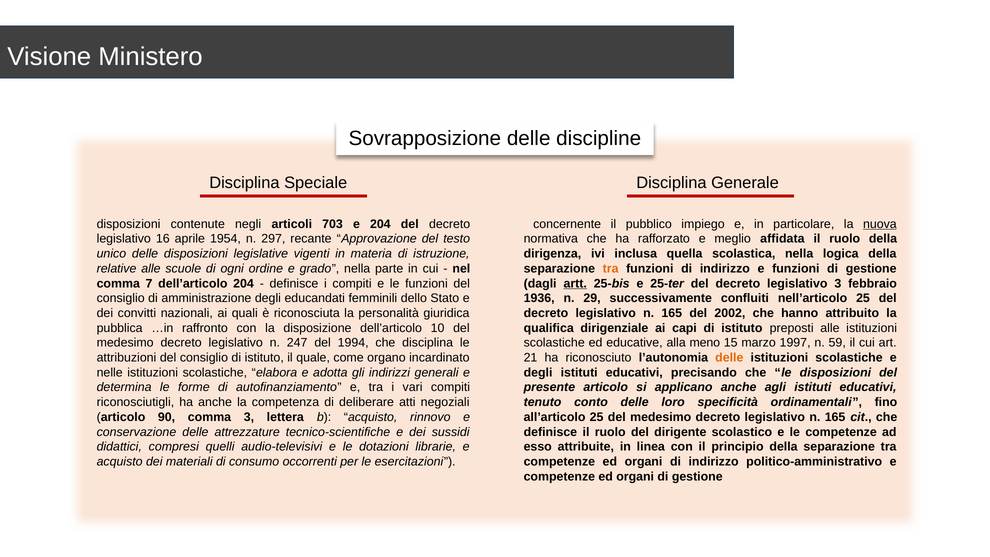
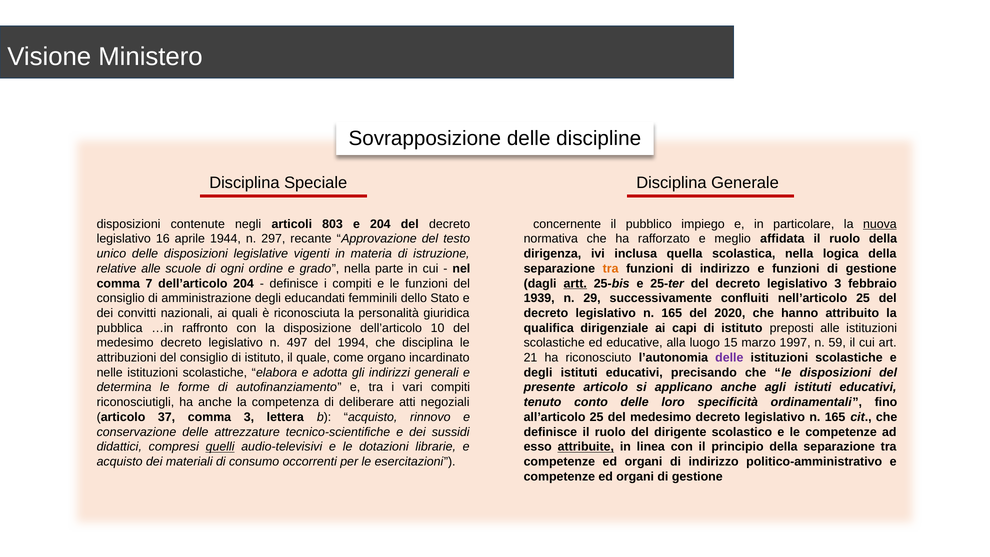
703: 703 -> 803
1954: 1954 -> 1944
1936: 1936 -> 1939
2002: 2002 -> 2020
247: 247 -> 497
meno: meno -> luogo
delle at (729, 358) colour: orange -> purple
90: 90 -> 37
quelli underline: none -> present
attribuite underline: none -> present
